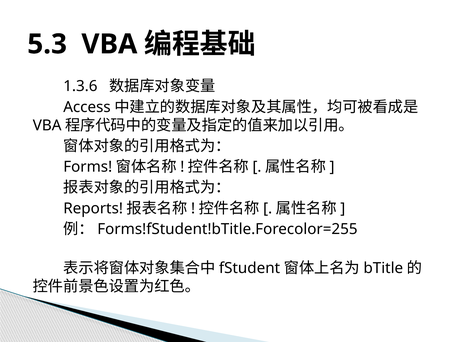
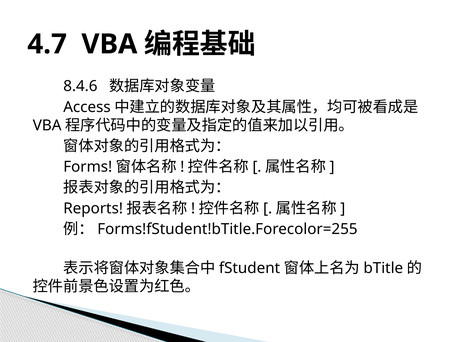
5.3: 5.3 -> 4.7
1.3.6: 1.3.6 -> 8.4.6
